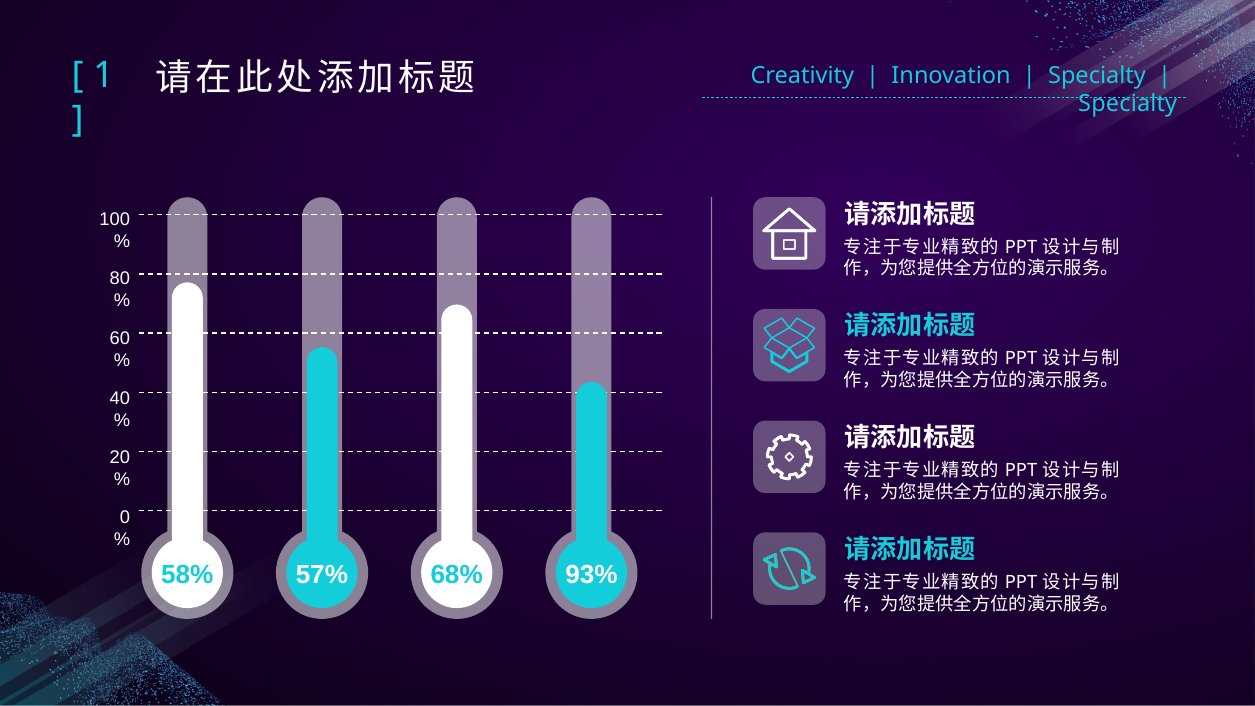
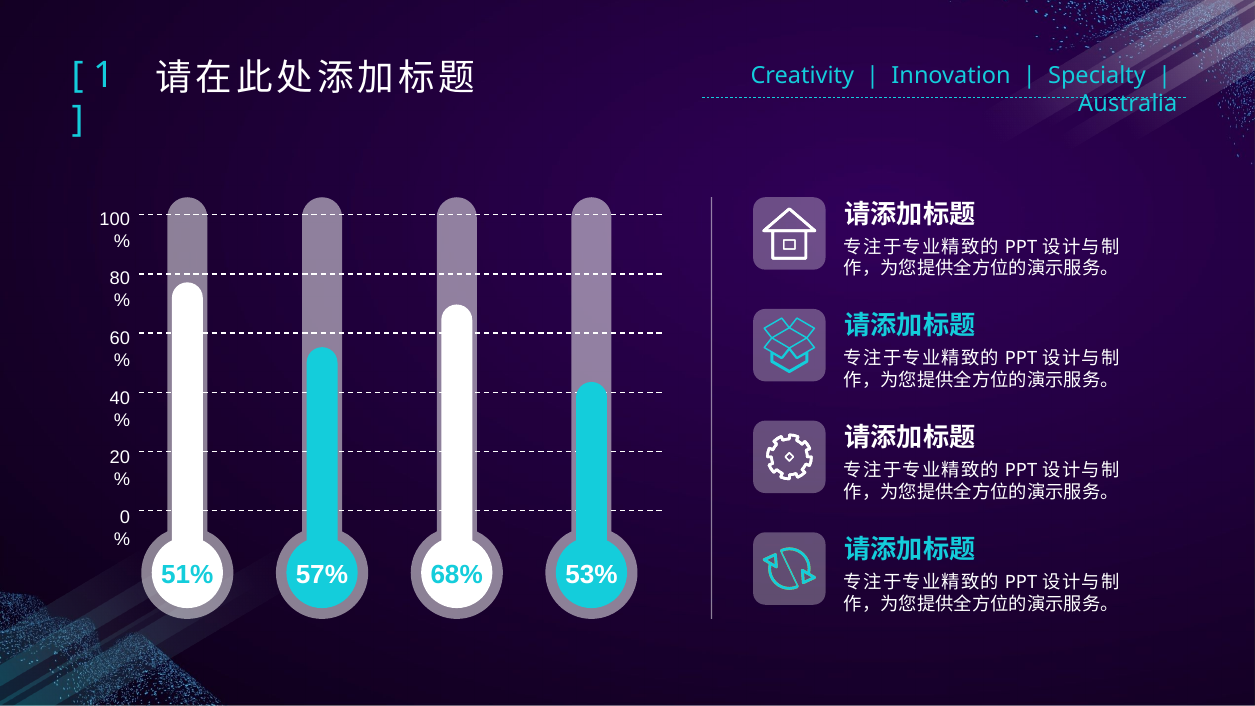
Specialty at (1128, 104): Specialty -> Australia
58%: 58% -> 51%
93%: 93% -> 53%
